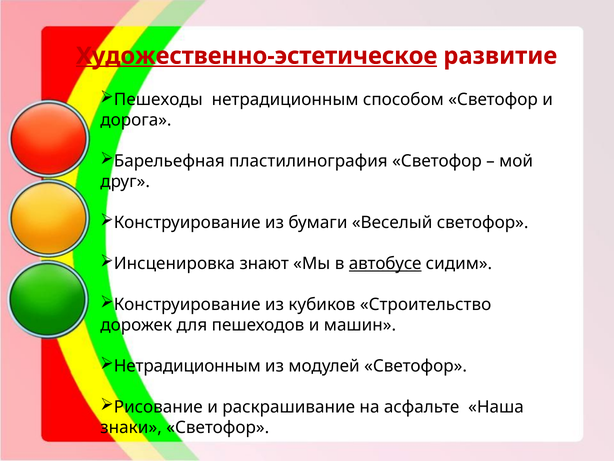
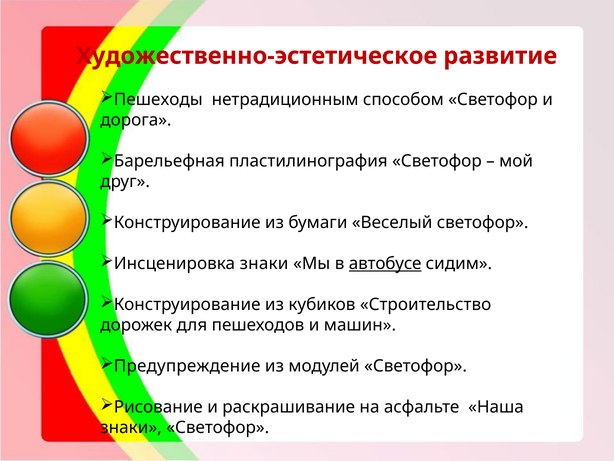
Художественно-эстетическое underline: present -> none
Инсценировка знают: знают -> знаки
Нетрадиционным at (187, 366): Нетрадиционным -> Предупреждение
